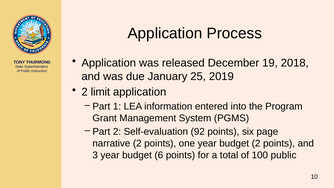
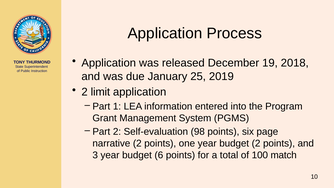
92: 92 -> 98
100 public: public -> match
